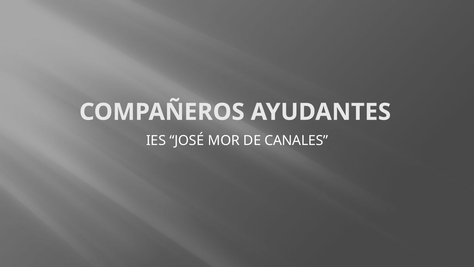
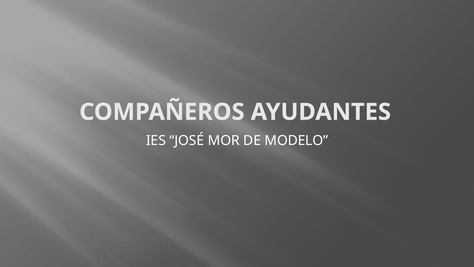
CANALES: CANALES -> MODELO
